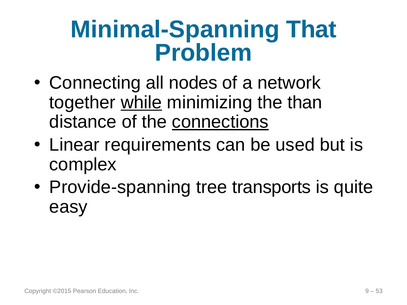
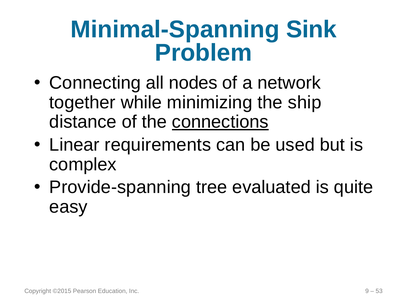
That: That -> Sink
while underline: present -> none
than: than -> ship
transports: transports -> evaluated
